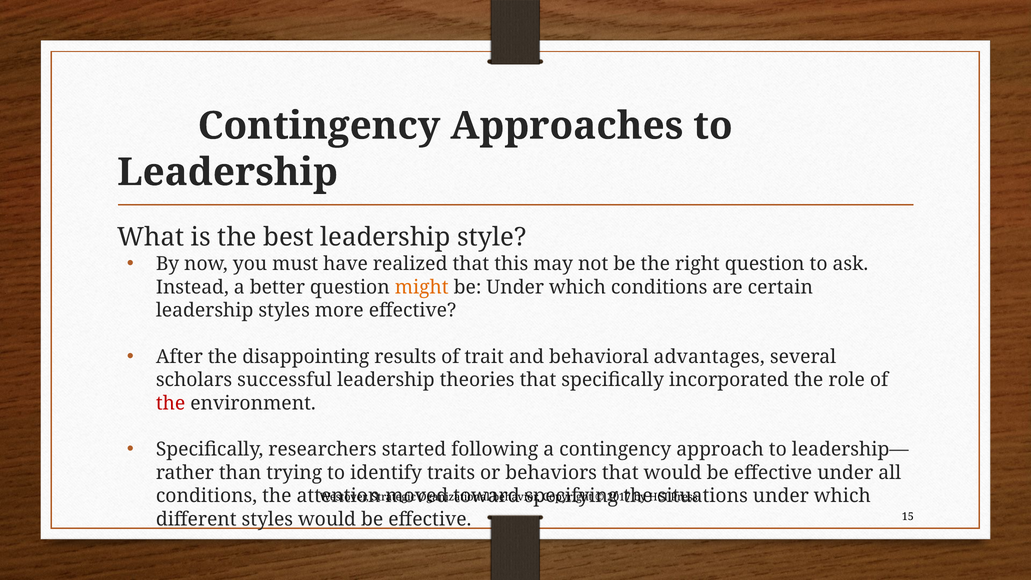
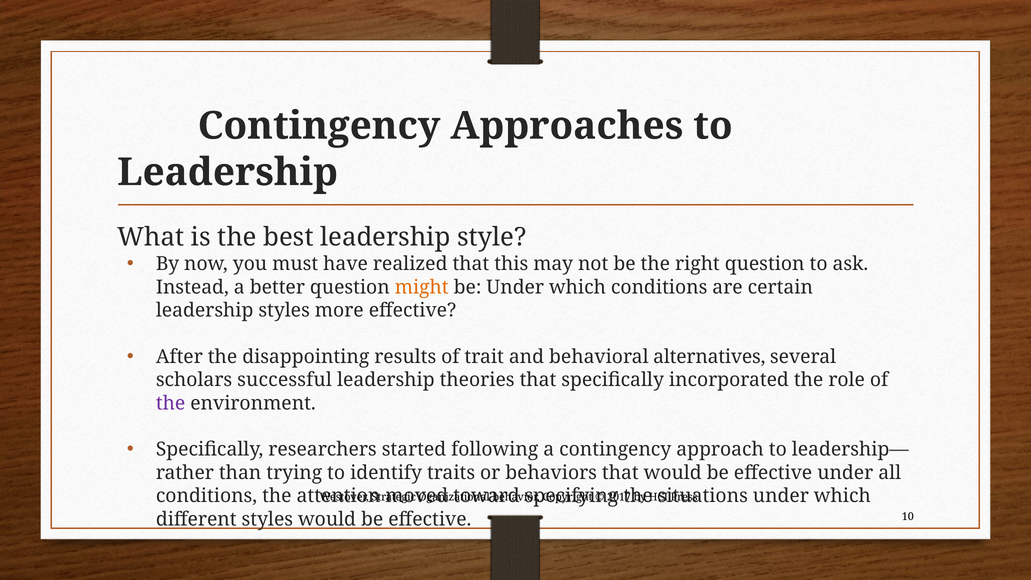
advantages: advantages -> alternatives
the at (171, 403) colour: red -> purple
15: 15 -> 10
